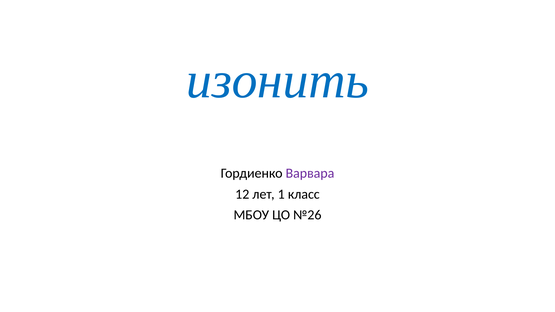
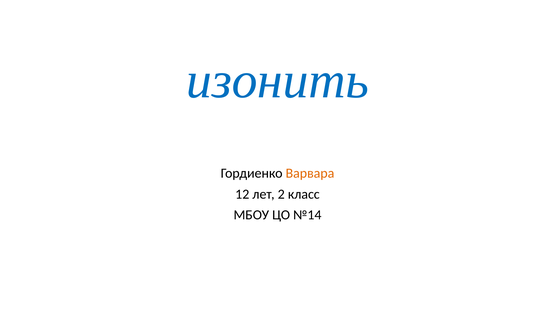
Варвара colour: purple -> orange
1: 1 -> 2
№26: №26 -> №14
